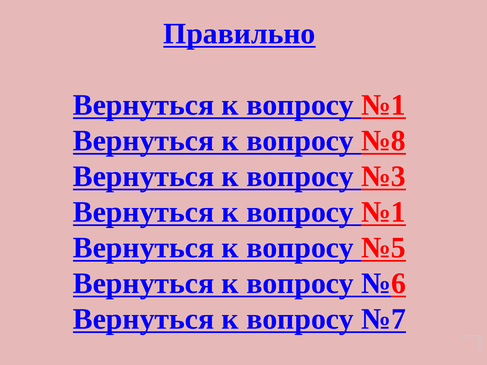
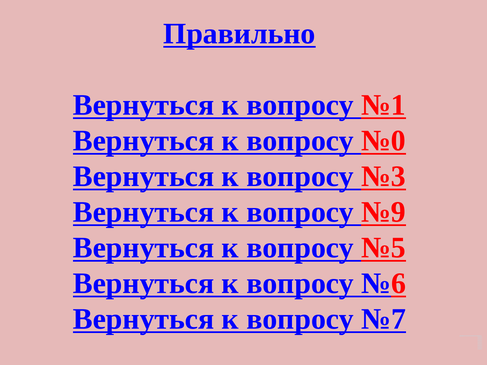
№8: №8 -> №0
№1 at (383, 212): №1 -> №9
